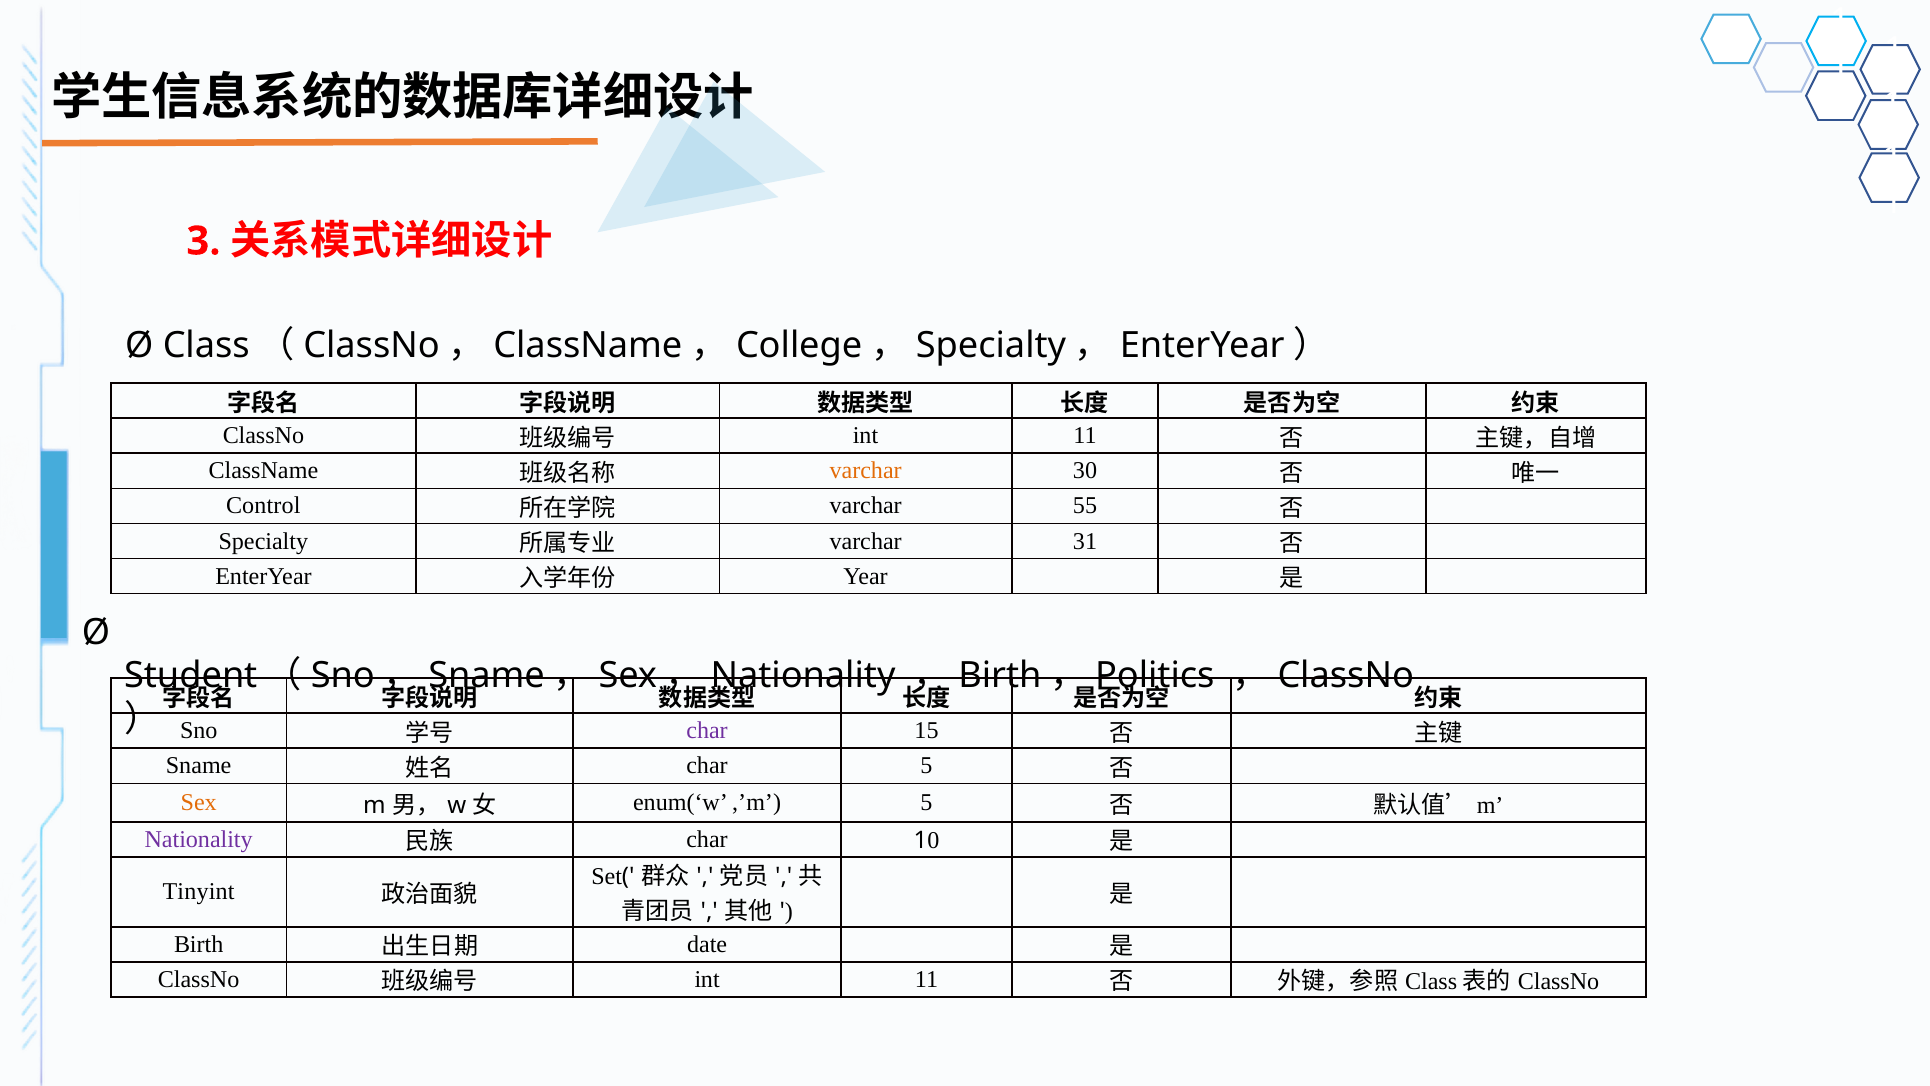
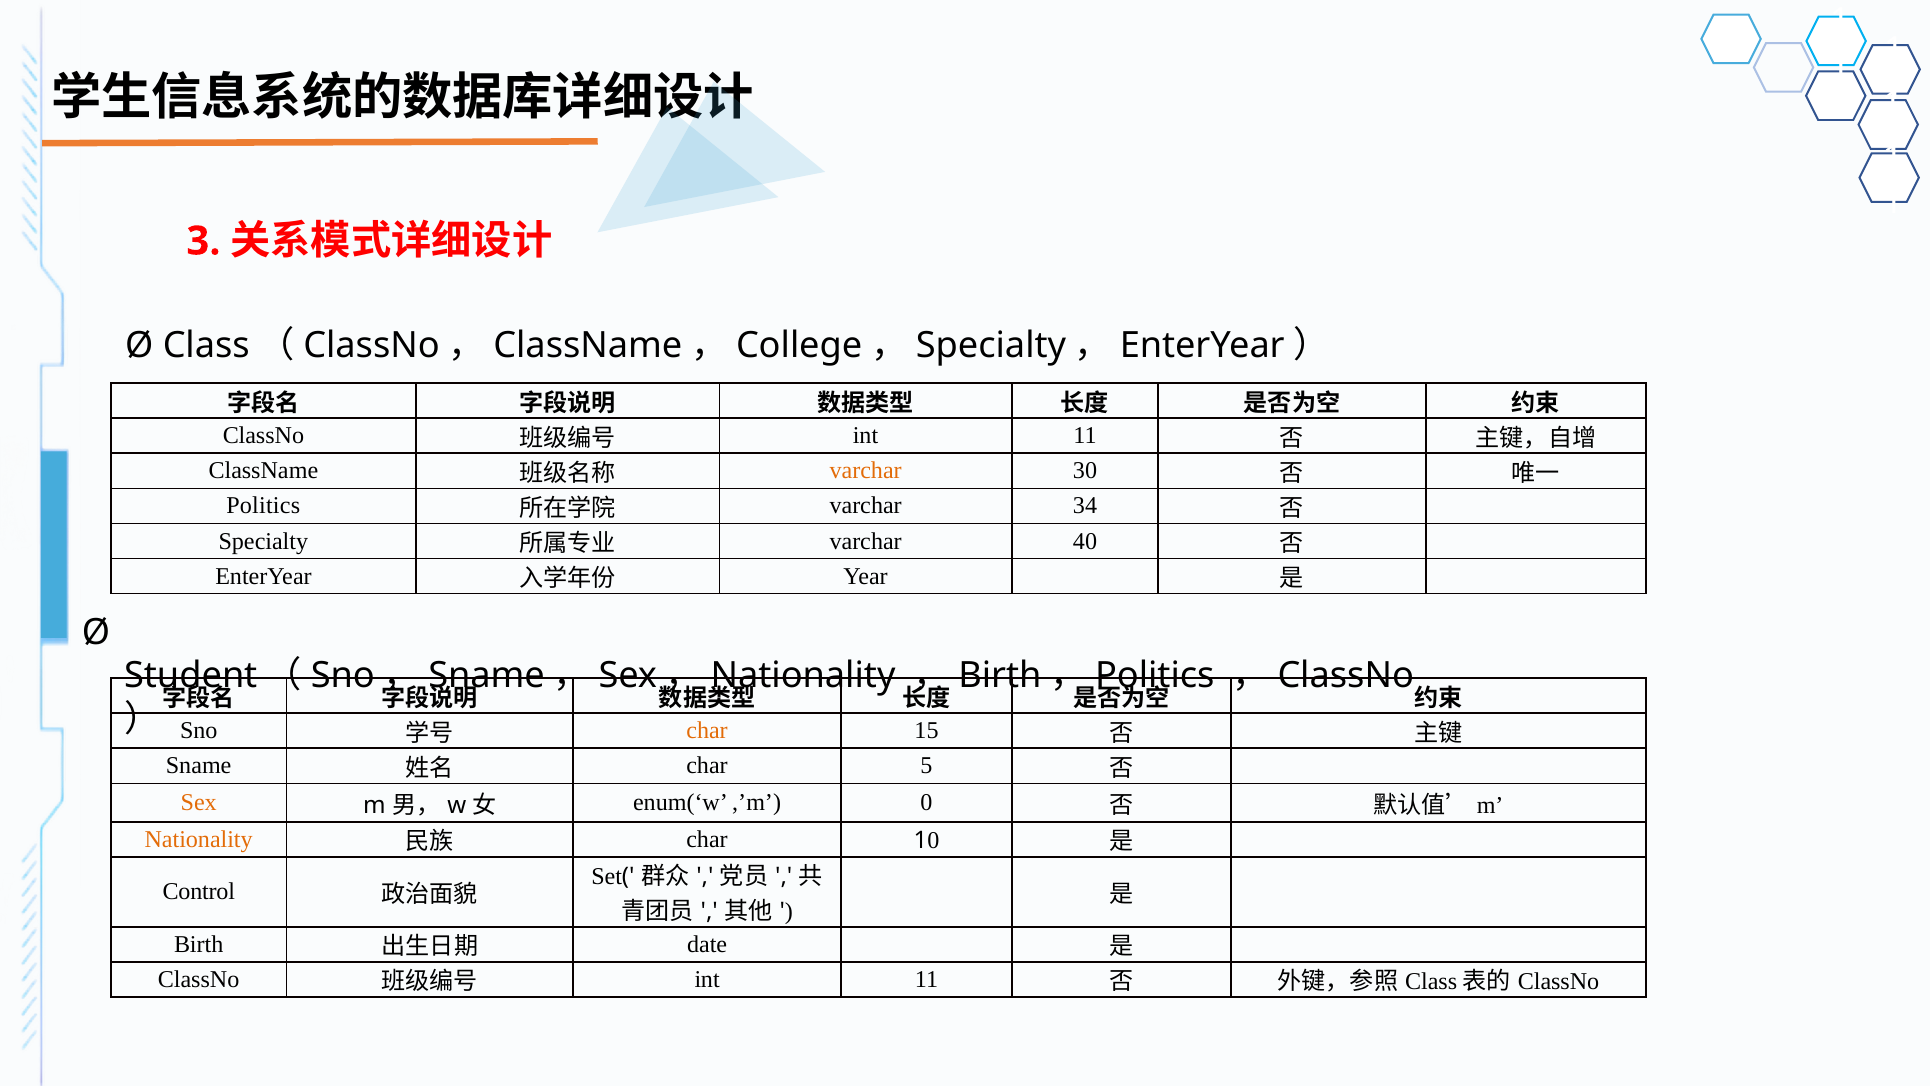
Control: Control -> Politics
55: 55 -> 34
31: 31 -> 40
char at (707, 731) colour: purple -> orange
,’m 5: 5 -> 0
Nationality colour: purple -> orange
Tinyint: Tinyint -> Control
